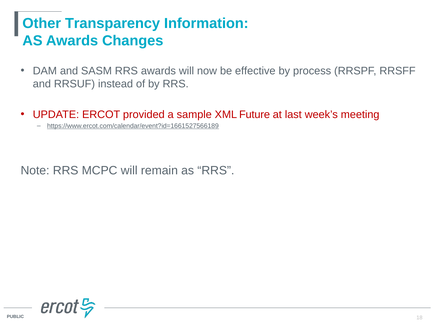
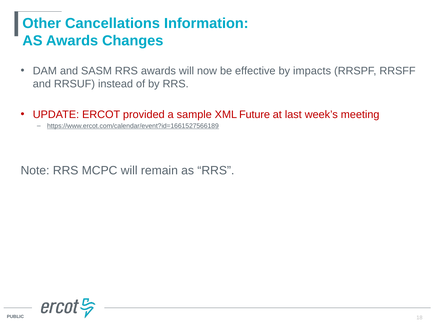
Transparency: Transparency -> Cancellations
process: process -> impacts
